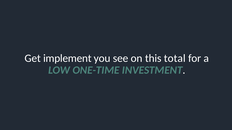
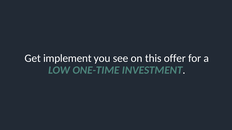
total: total -> offer
